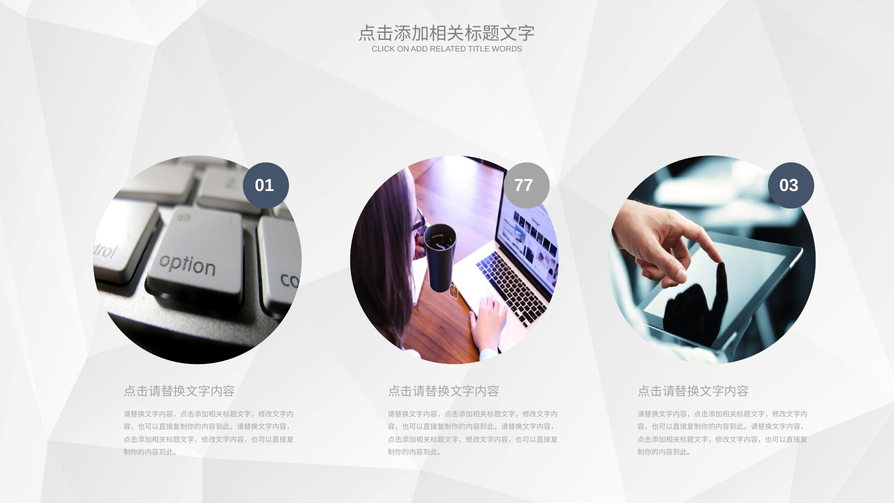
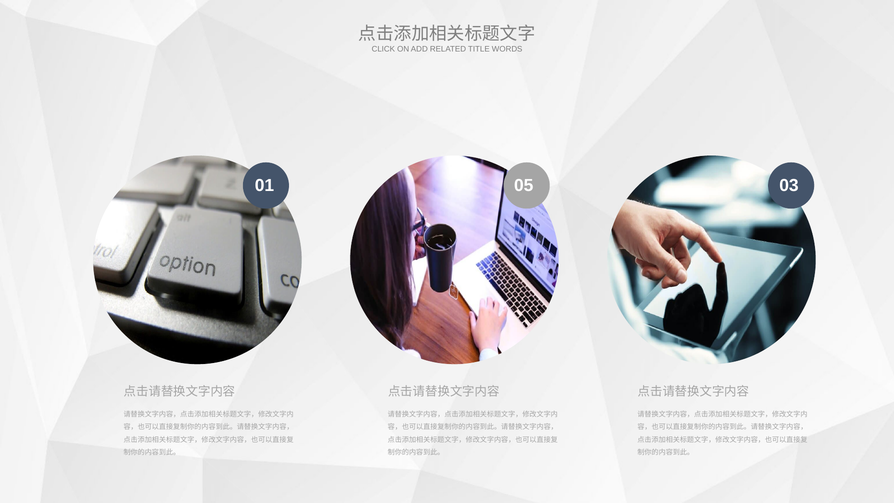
77: 77 -> 05
